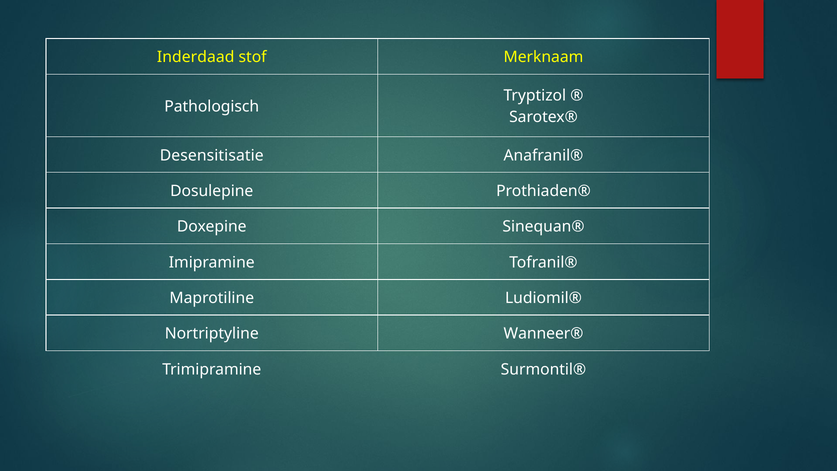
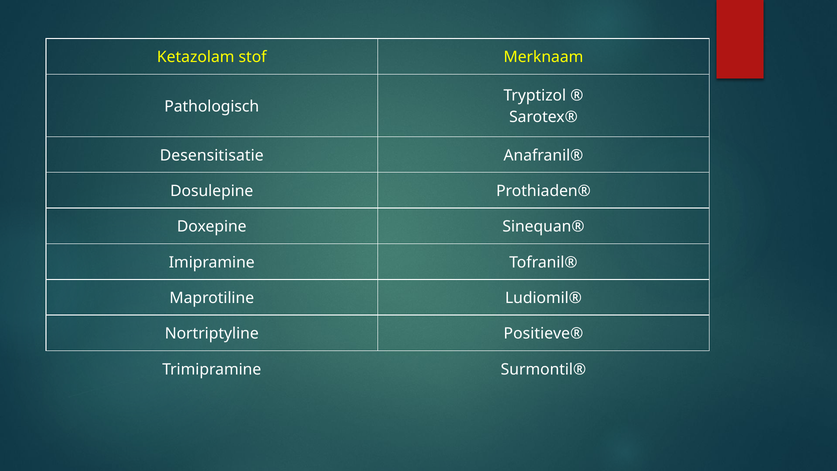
Inderdaad: Inderdaad -> Ketazolam
Wanneer®: Wanneer® -> Positieve®
